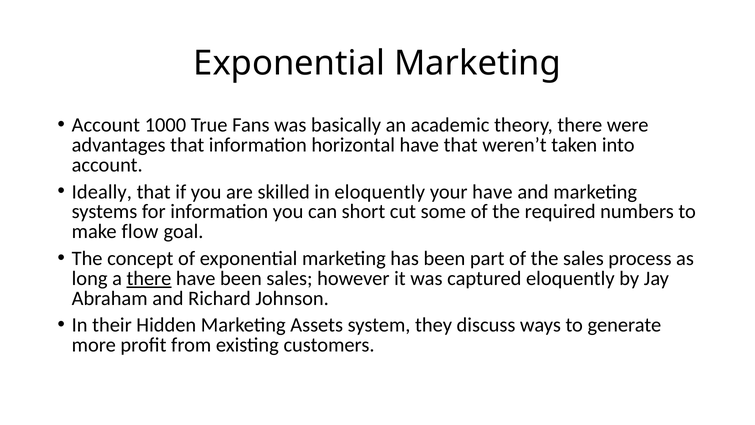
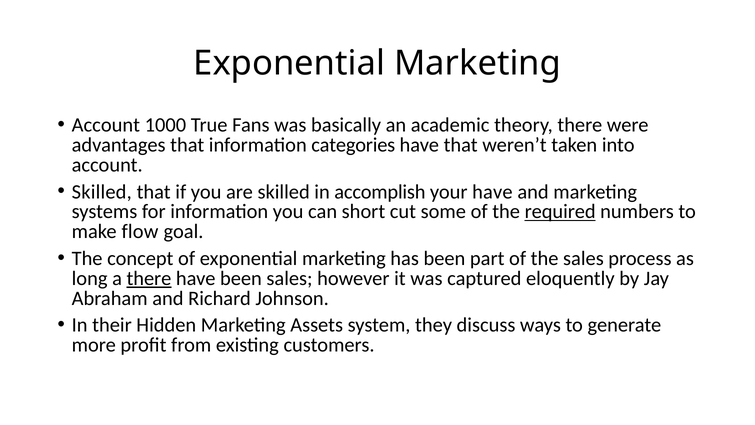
horizontal: horizontal -> categories
Ideally at (102, 192): Ideally -> Skilled
in eloquently: eloquently -> accomplish
required underline: none -> present
